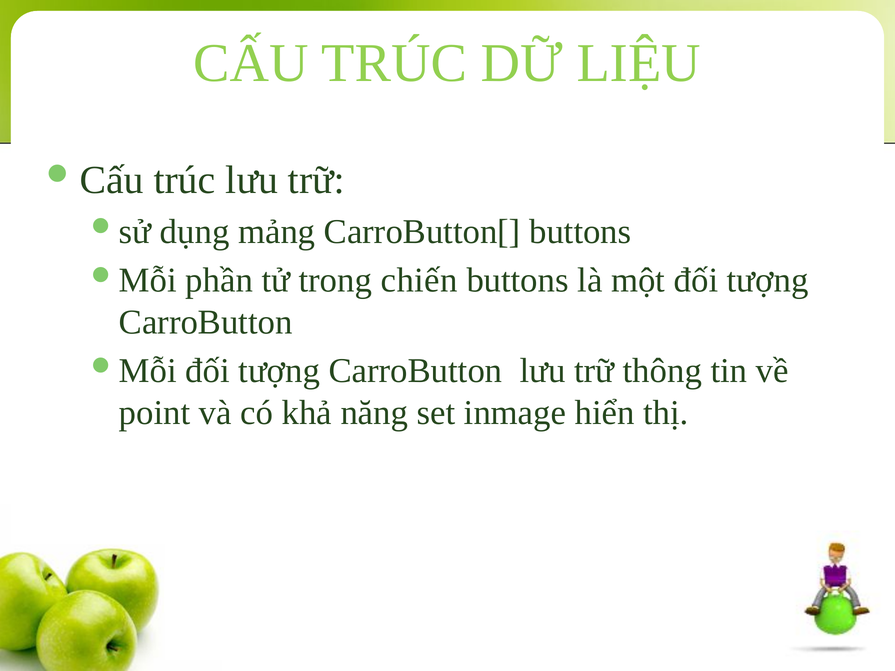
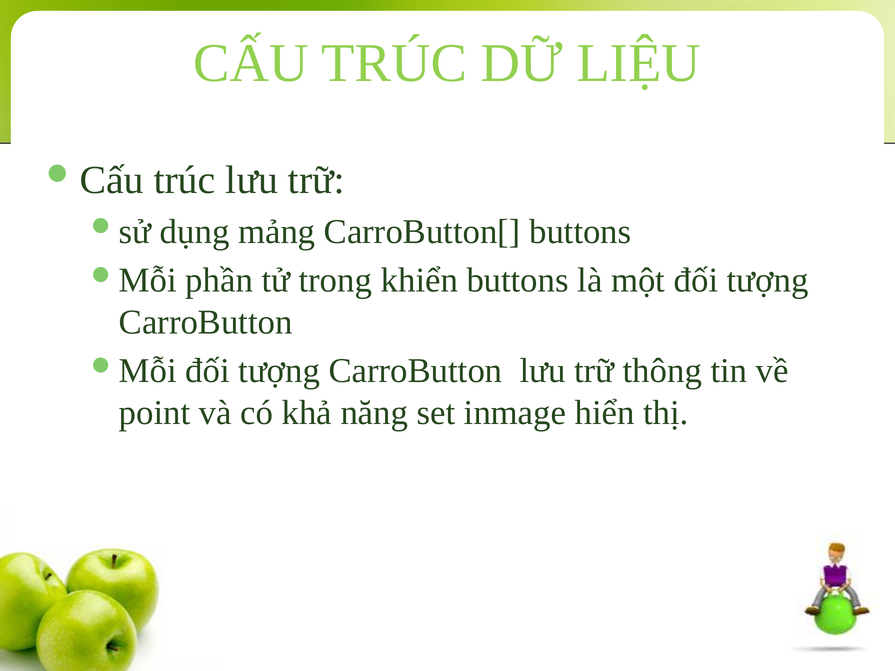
chiến: chiến -> khiển
